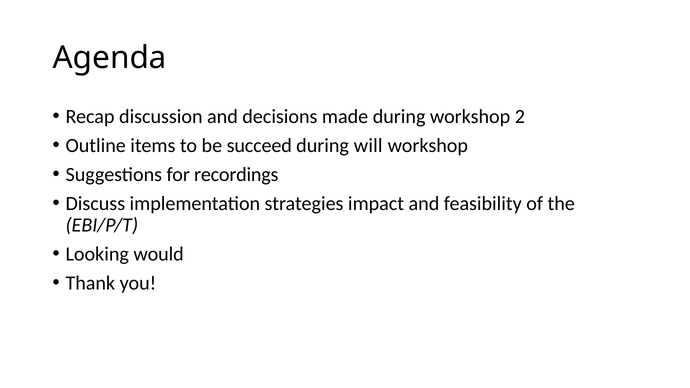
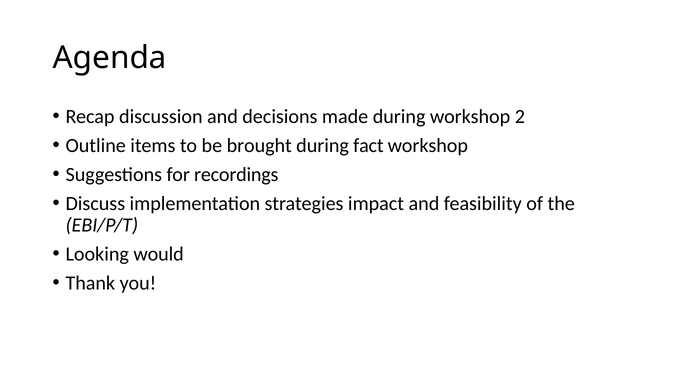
succeed: succeed -> brought
will: will -> fact
